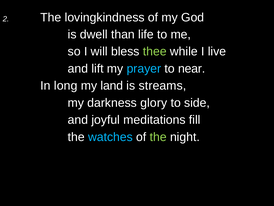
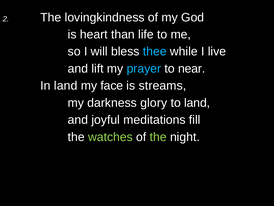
dwell: dwell -> heart
thee colour: light green -> light blue
In long: long -> land
land: land -> face
to side: side -> land
watches colour: light blue -> light green
